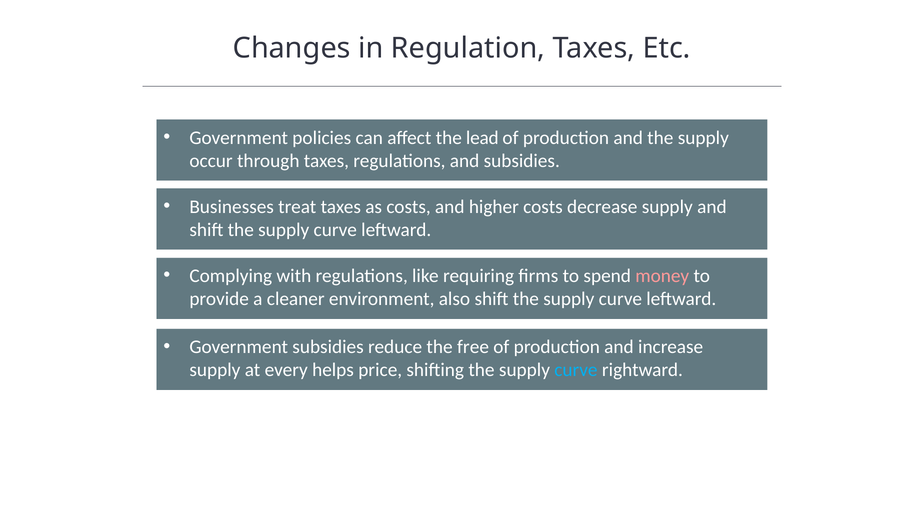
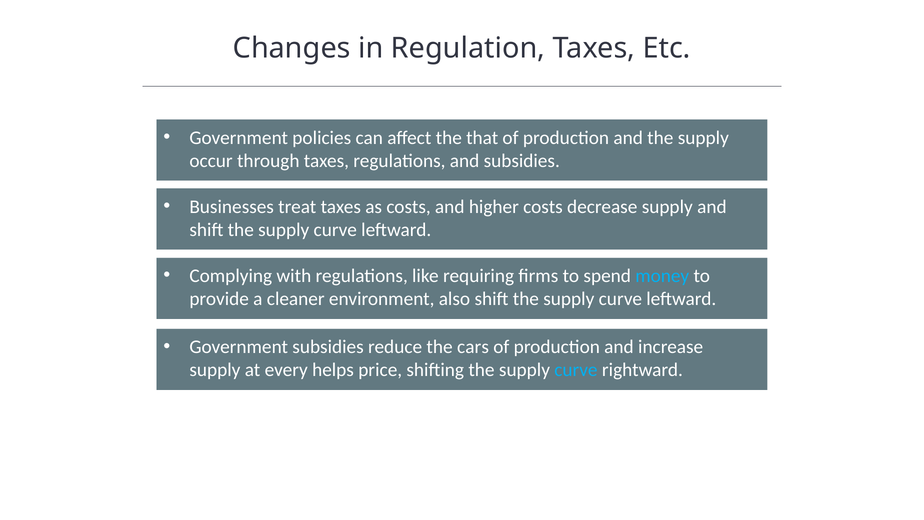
lead: lead -> that
money colour: pink -> light blue
free: free -> cars
